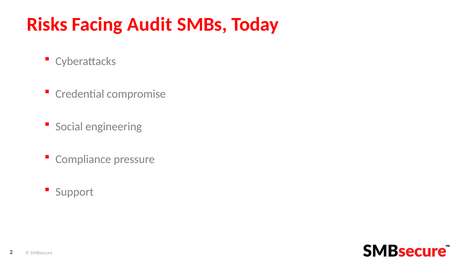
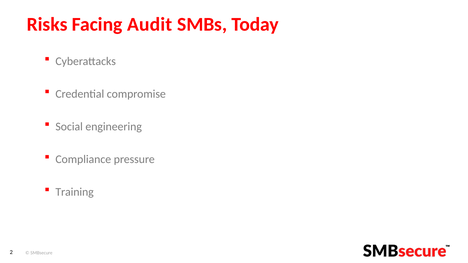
Support: Support -> Training
